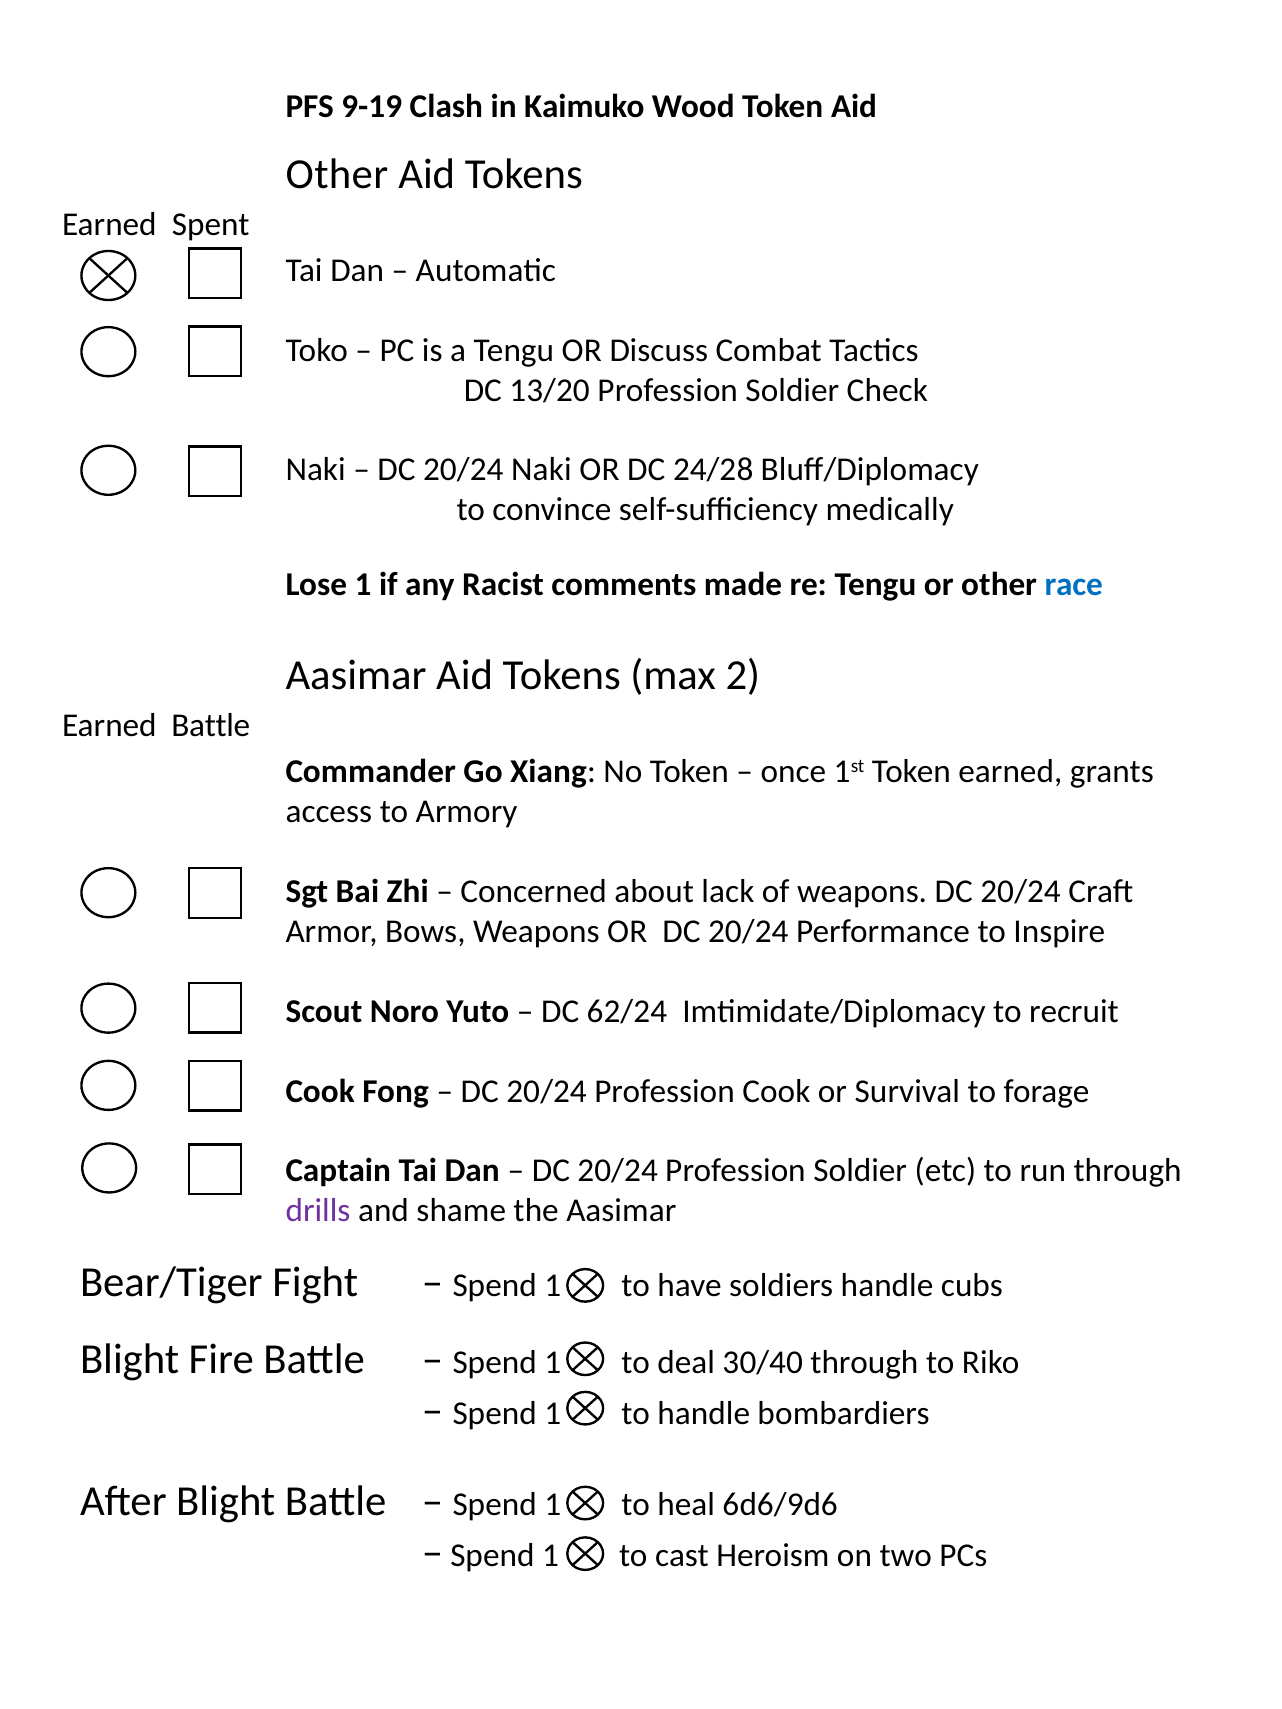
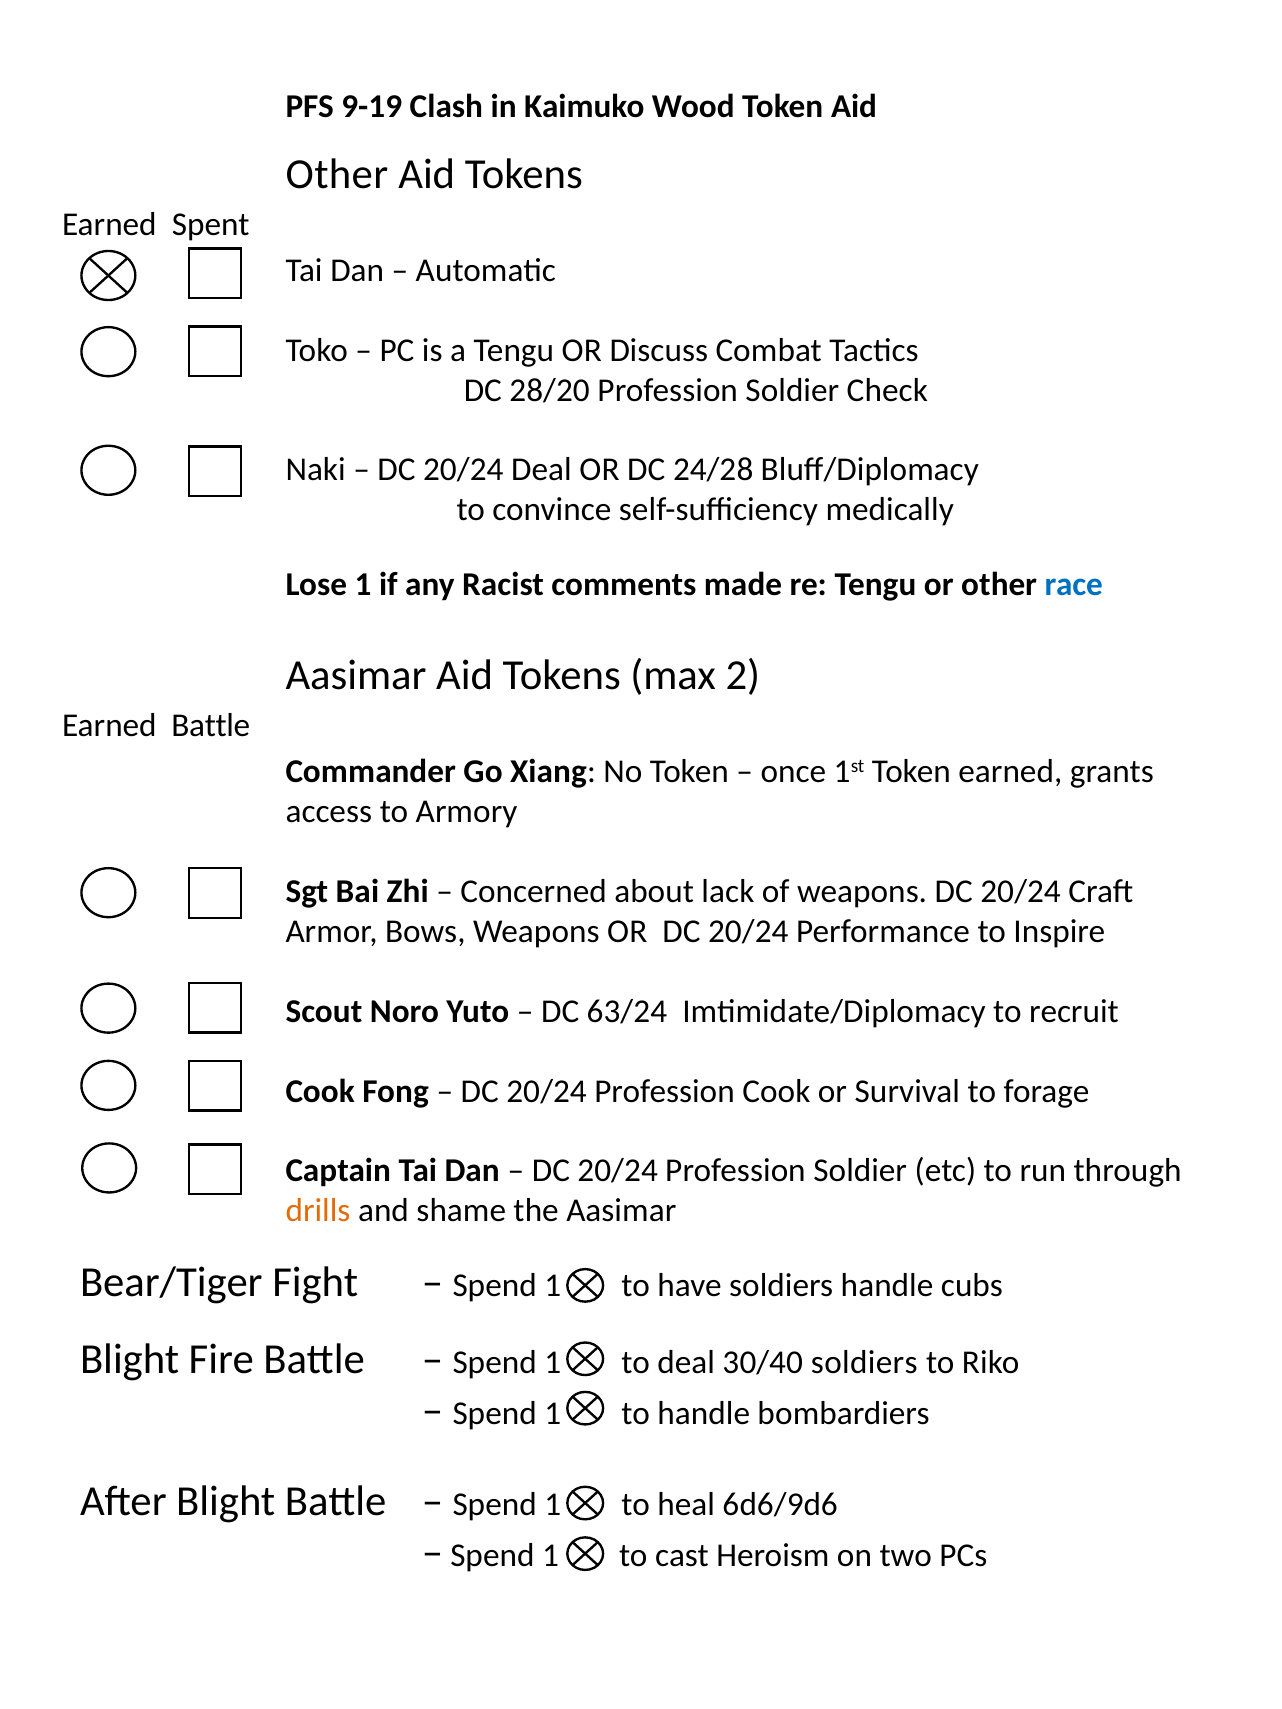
13/20: 13/20 -> 28/20
20/24 Naki: Naki -> Deal
62/24: 62/24 -> 63/24
drills colour: purple -> orange
30/40 through: through -> soldiers
